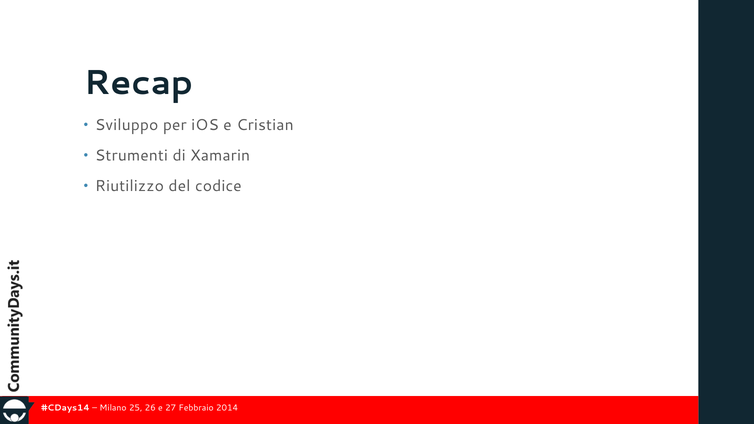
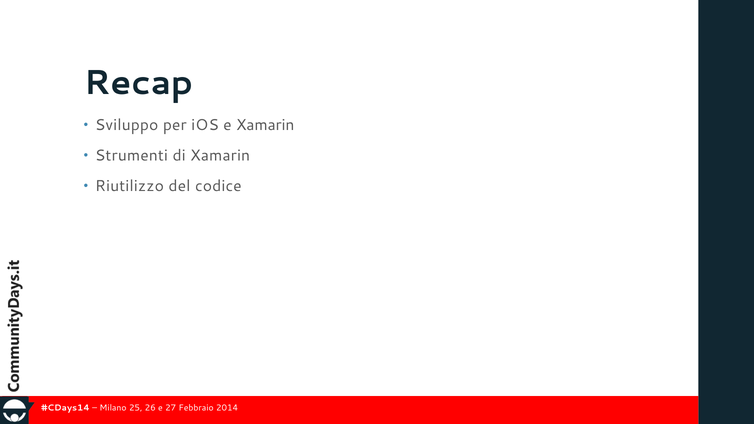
e Cristian: Cristian -> Xamarin
